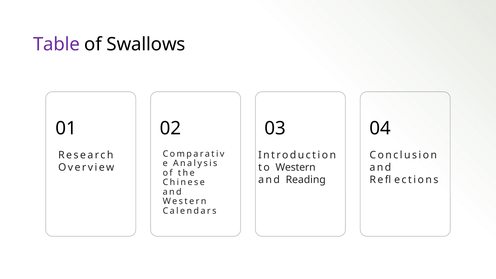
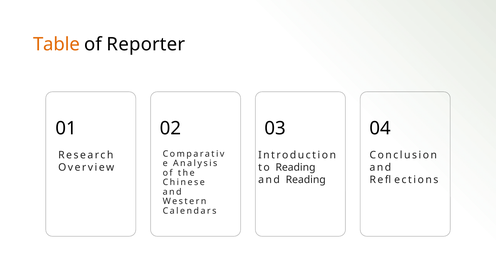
Table colour: purple -> orange
Swallows: Swallows -> Reporter
to Western: Western -> Reading
